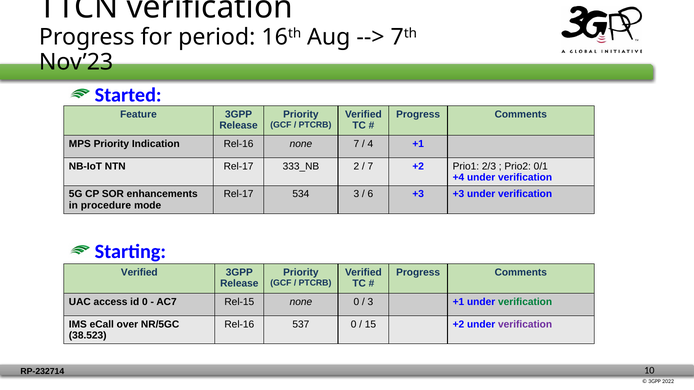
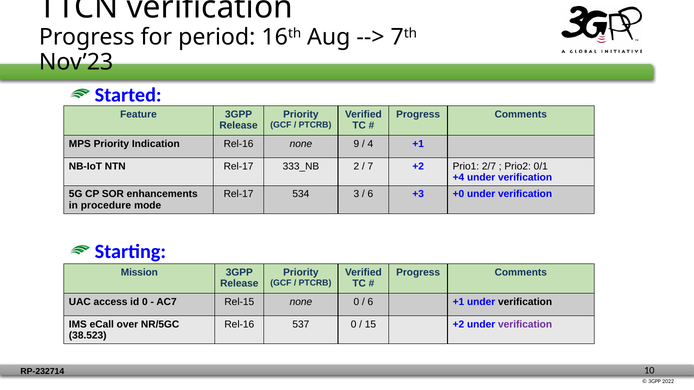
none 7: 7 -> 9
2/3: 2/3 -> 2/7
+3 +3: +3 -> +0
Verified at (139, 273): Verified -> Mission
3 at (370, 302): 3 -> 6
verification at (525, 302) colour: green -> black
